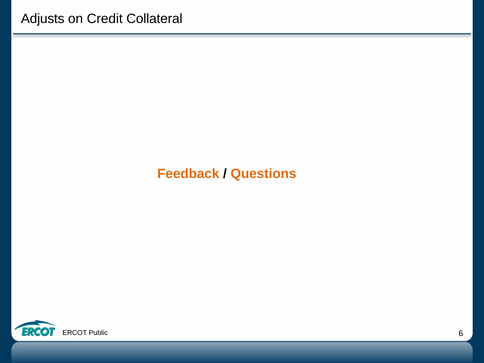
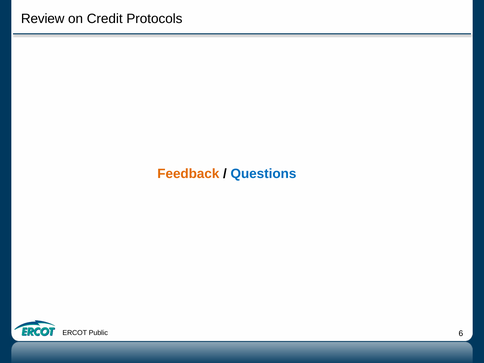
Adjusts: Adjusts -> Review
Collateral: Collateral -> Protocols
Questions colour: orange -> blue
